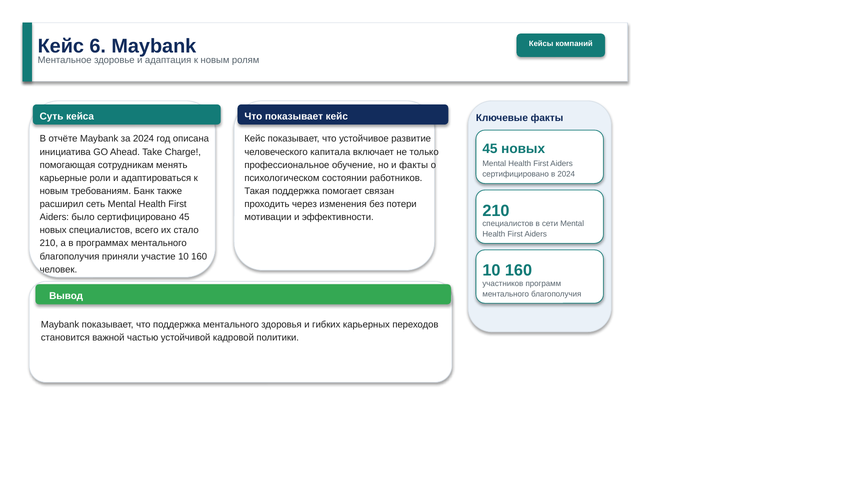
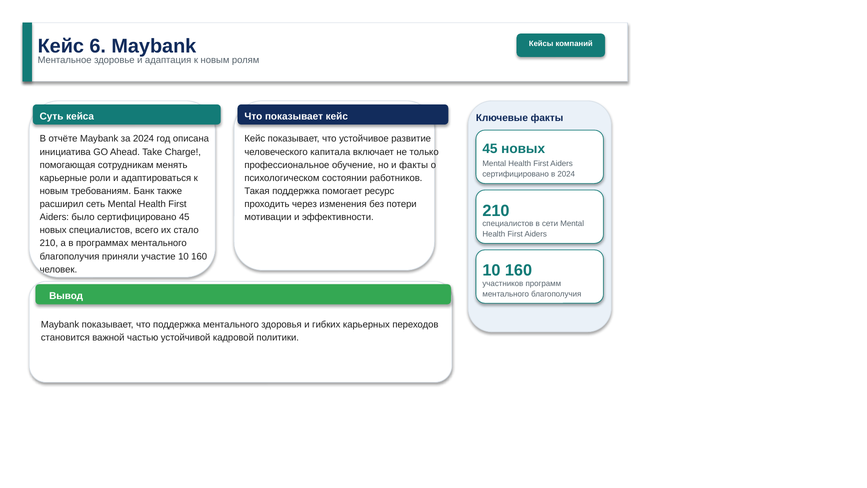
связан: связан -> ресурс
